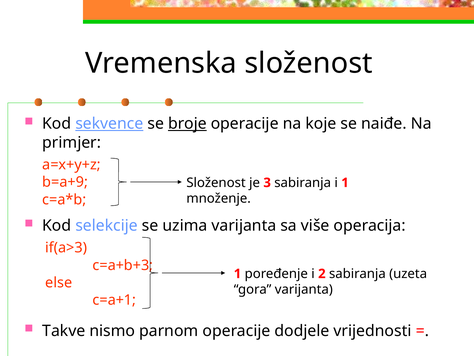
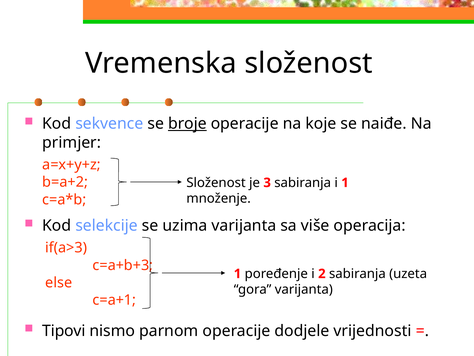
sekvence underline: present -> none
b=a+9: b=a+9 -> b=a+2
Takve: Takve -> Tipovi
